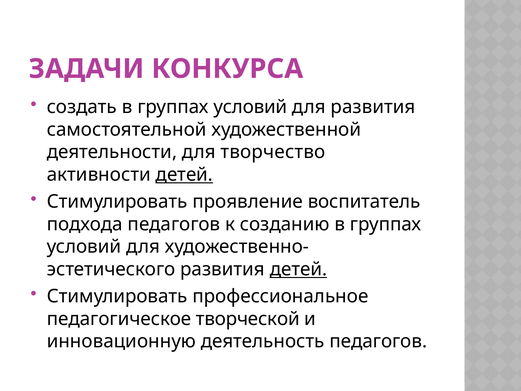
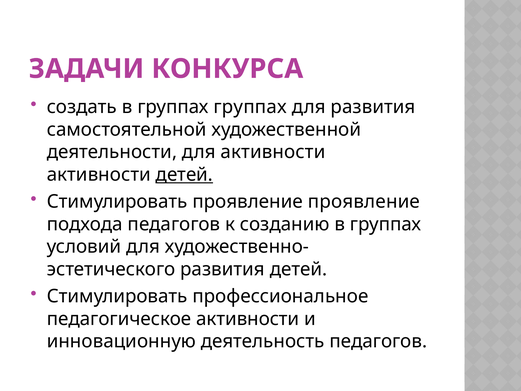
создать в группах условий: условий -> группах
для творчество: творчество -> активности
проявление воспитатель: воспитатель -> проявление
детей at (298, 269) underline: present -> none
педагогическое творческой: творческой -> активности
